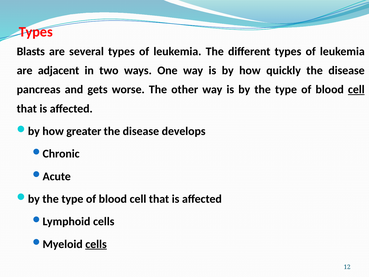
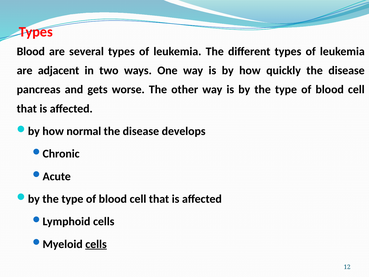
Blasts at (31, 51): Blasts -> Blood
cell at (356, 89) underline: present -> none
greater: greater -> normal
